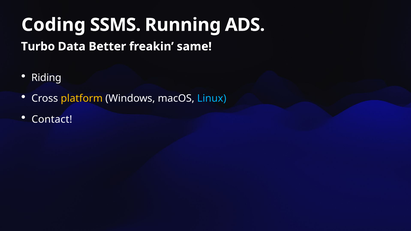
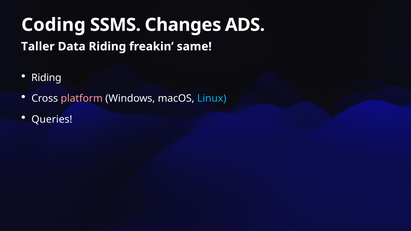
Running: Running -> Changes
Turbo: Turbo -> Taller
Data Better: Better -> Riding
platform colour: yellow -> pink
Contact: Contact -> Queries
